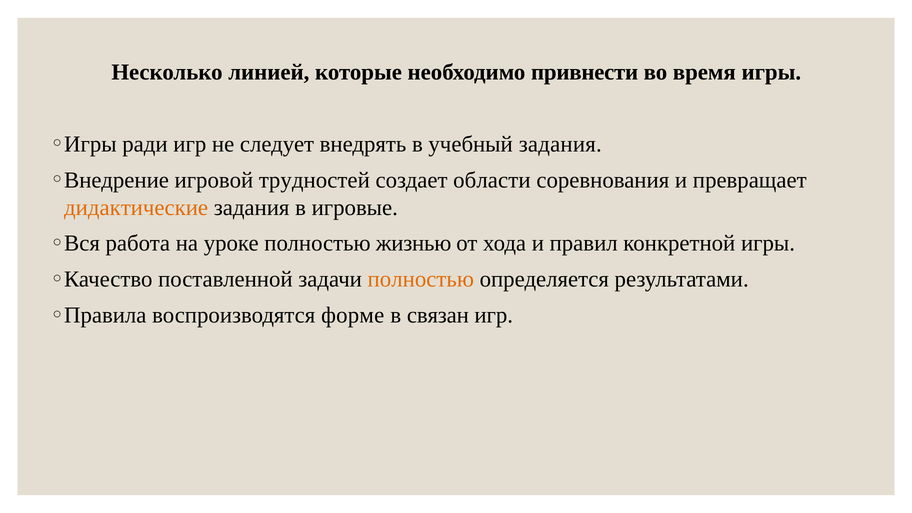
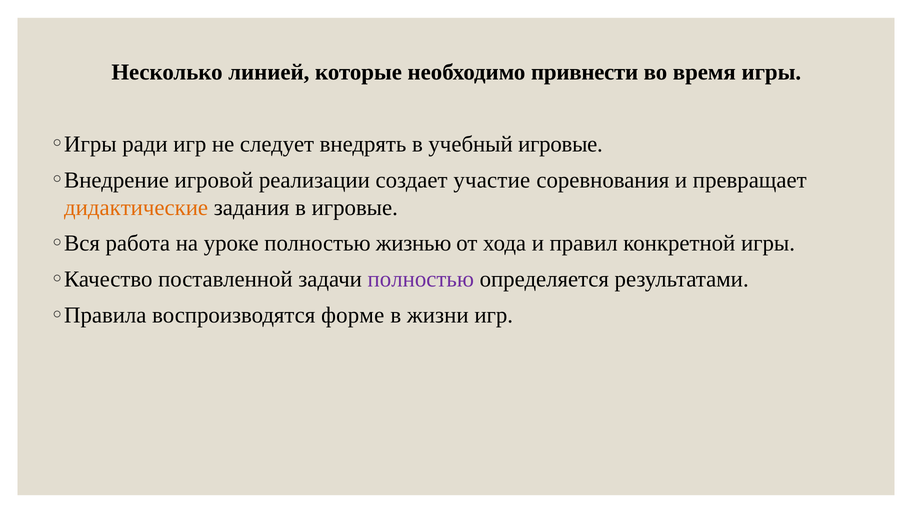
учебный задания: задания -> игровые
трудностей: трудностей -> реализации
области: области -> участие
полностью at (421, 279) colour: orange -> purple
связан: связан -> жизни
